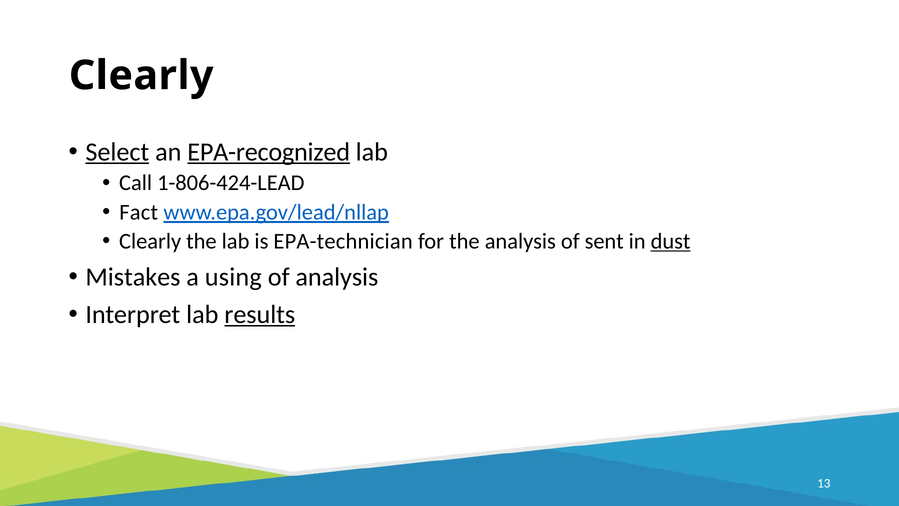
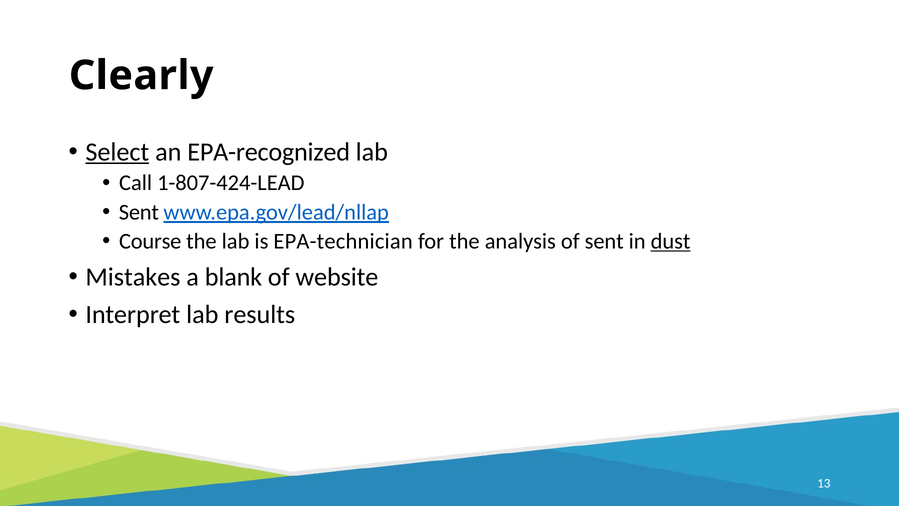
EPA-recognized underline: present -> none
1-806-424-LEAD: 1-806-424-LEAD -> 1-807-424-LEAD
Fact at (139, 212): Fact -> Sent
Clearly at (150, 241): Clearly -> Course
using: using -> blank
of analysis: analysis -> website
results underline: present -> none
